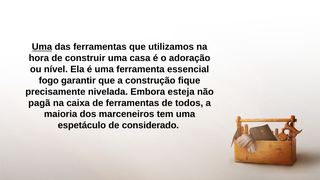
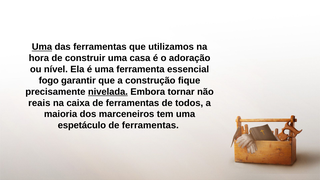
nivelada underline: none -> present
esteja: esteja -> tornar
pagã: pagã -> reais
considerado at (150, 125): considerado -> ferramentas
